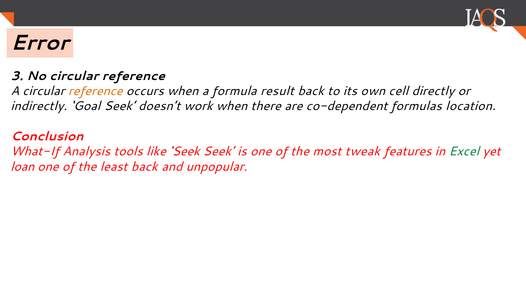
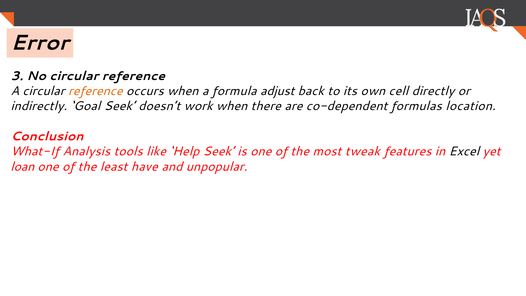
result: result -> adjust
like Seek: Seek -> Help
Excel colour: green -> black
least back: back -> have
